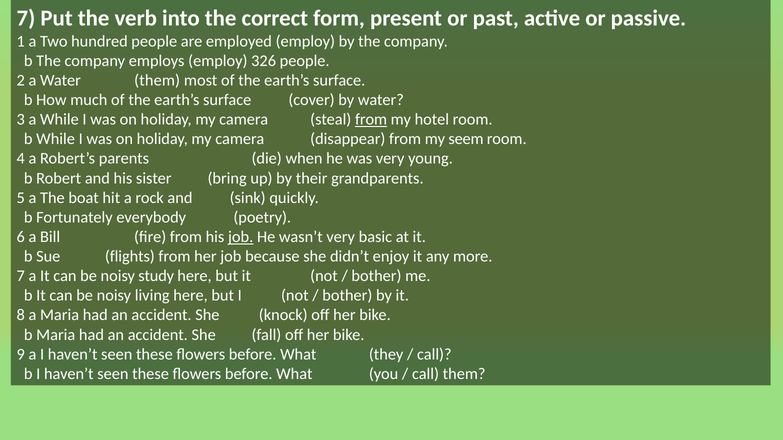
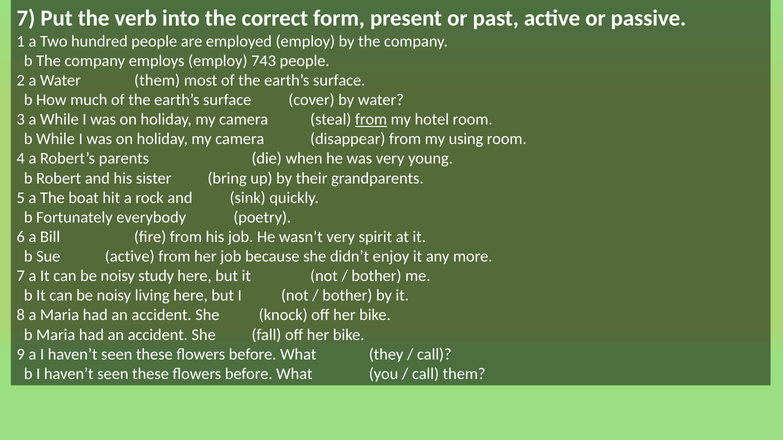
326: 326 -> 743
seem: seem -> using
job at (241, 237) underline: present -> none
basic: basic -> spirit
Sue flights: flights -> active
